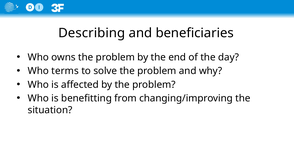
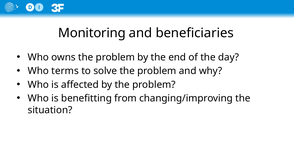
Describing: Describing -> Monitoring
